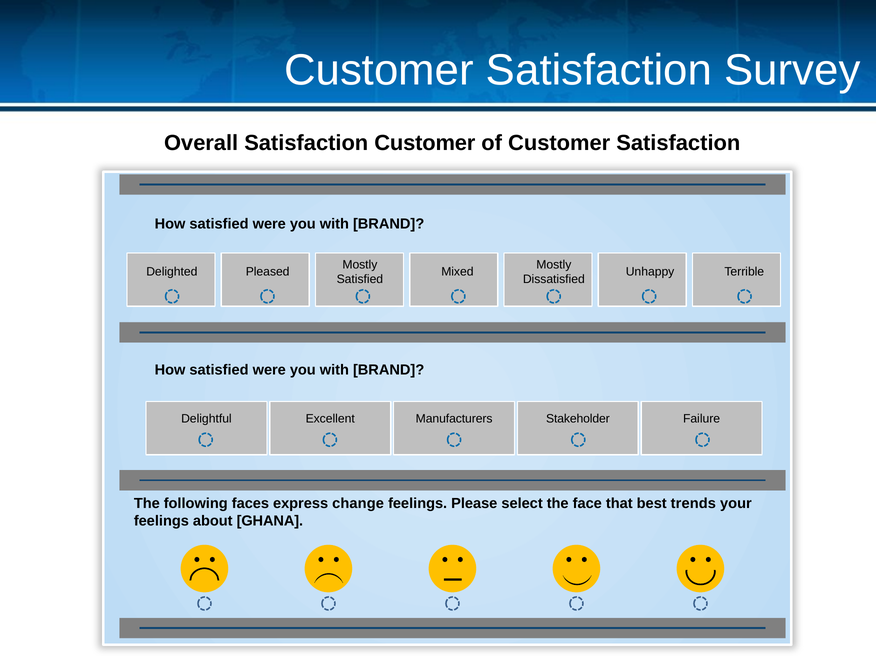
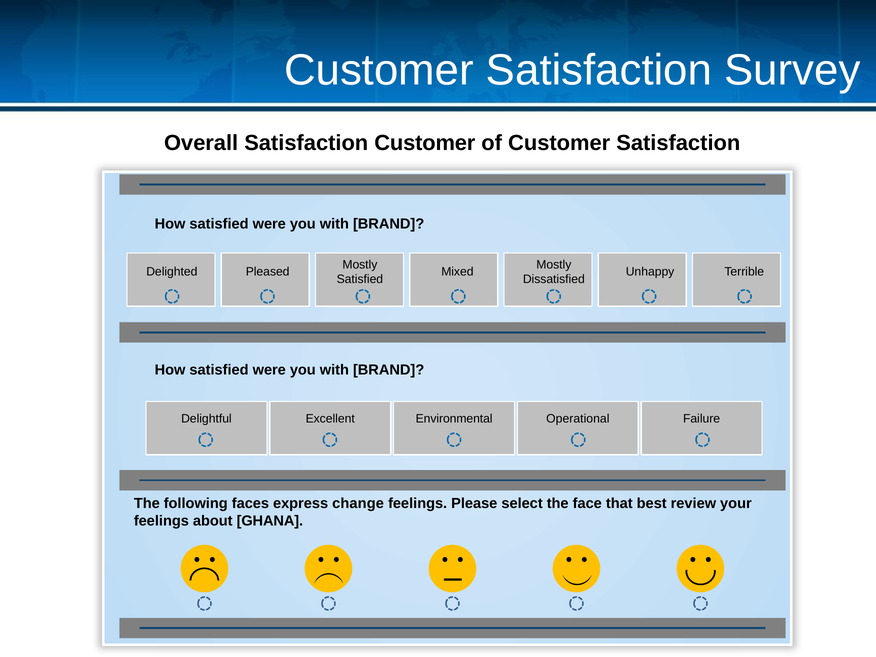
Manufacturers: Manufacturers -> Environmental
Stakeholder: Stakeholder -> Operational
trends: trends -> review
